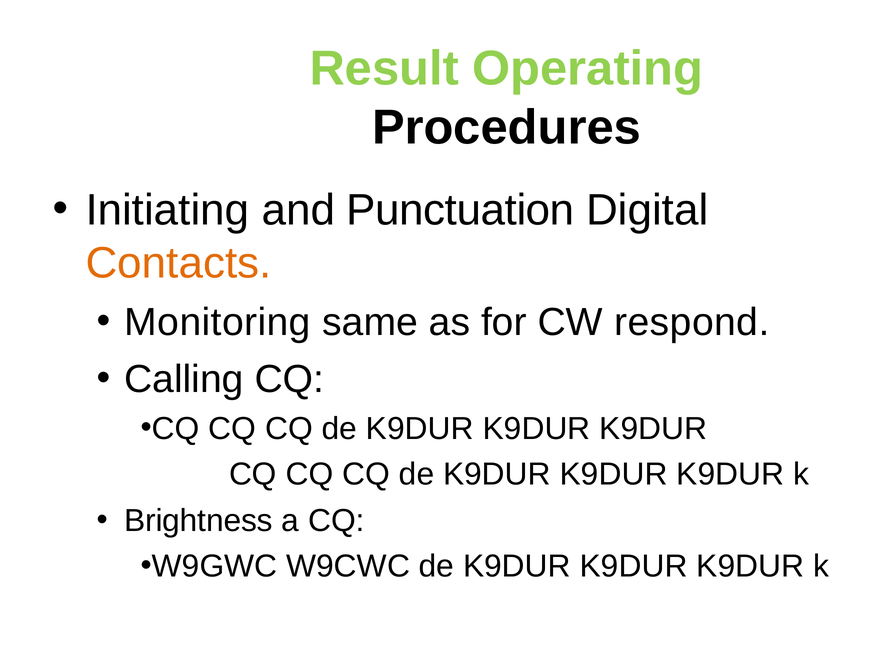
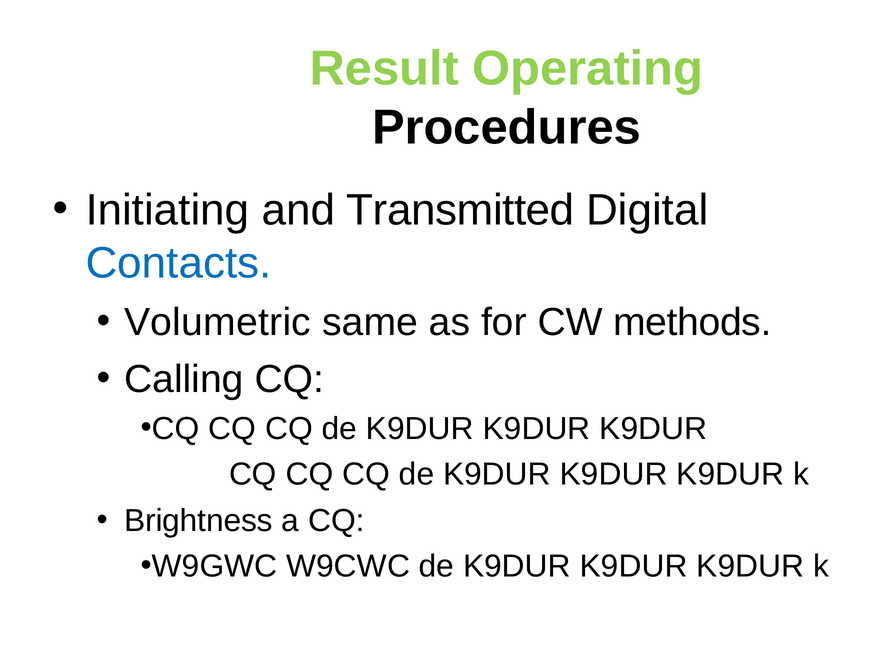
Punctuation: Punctuation -> Transmitted
Contacts colour: orange -> blue
Monitoring: Monitoring -> Volumetric
respond: respond -> methods
